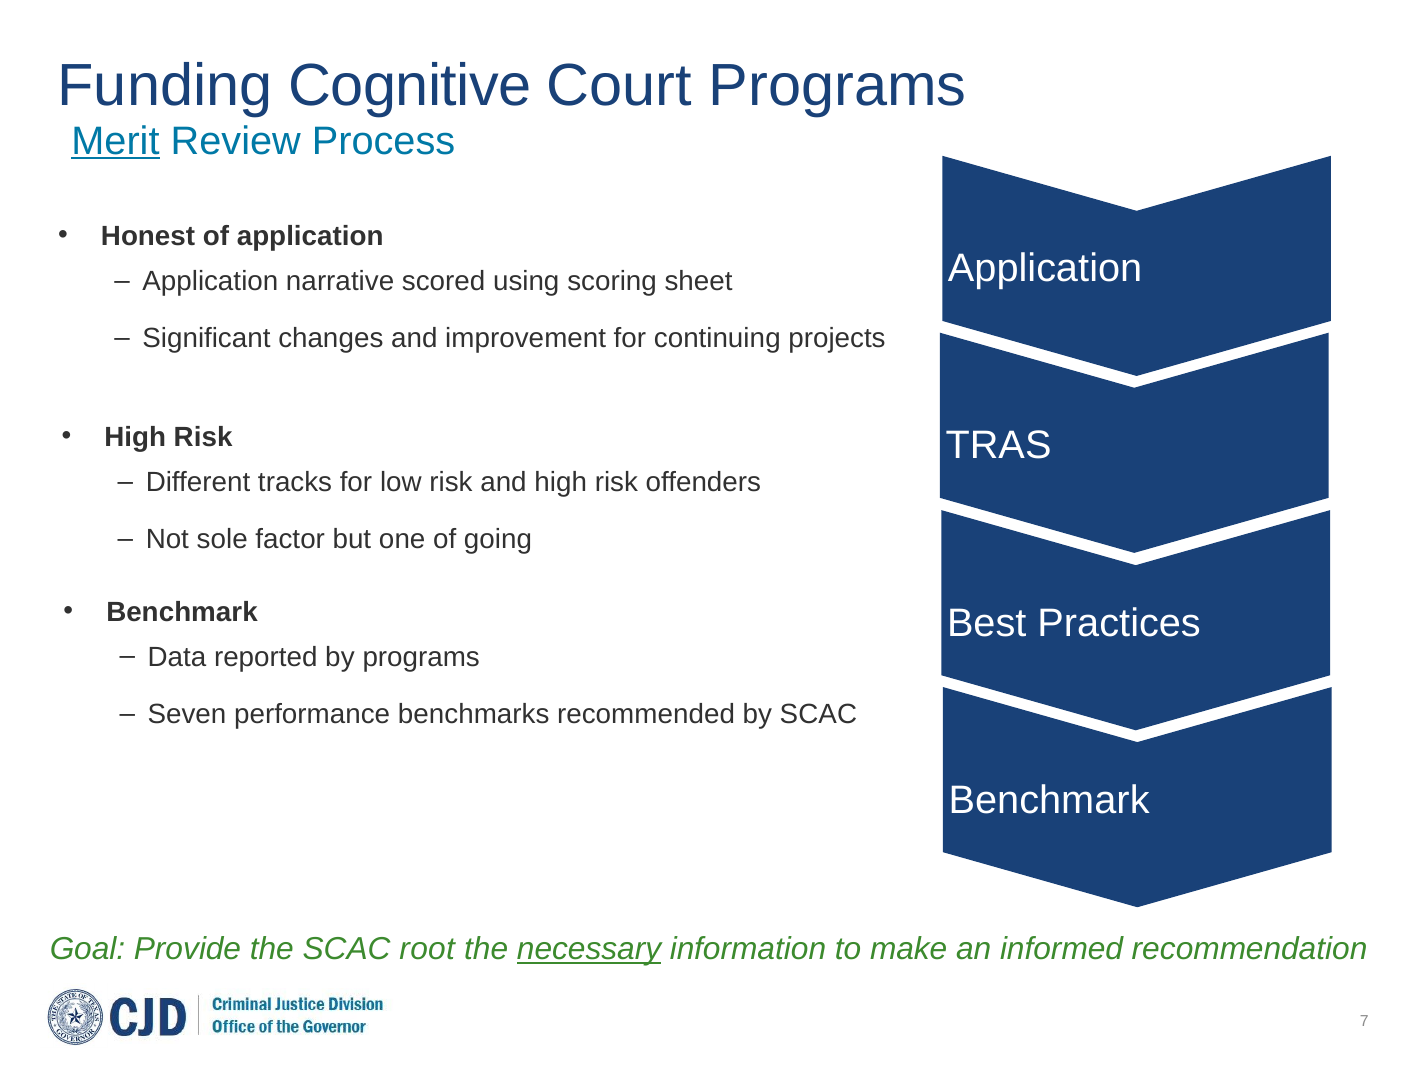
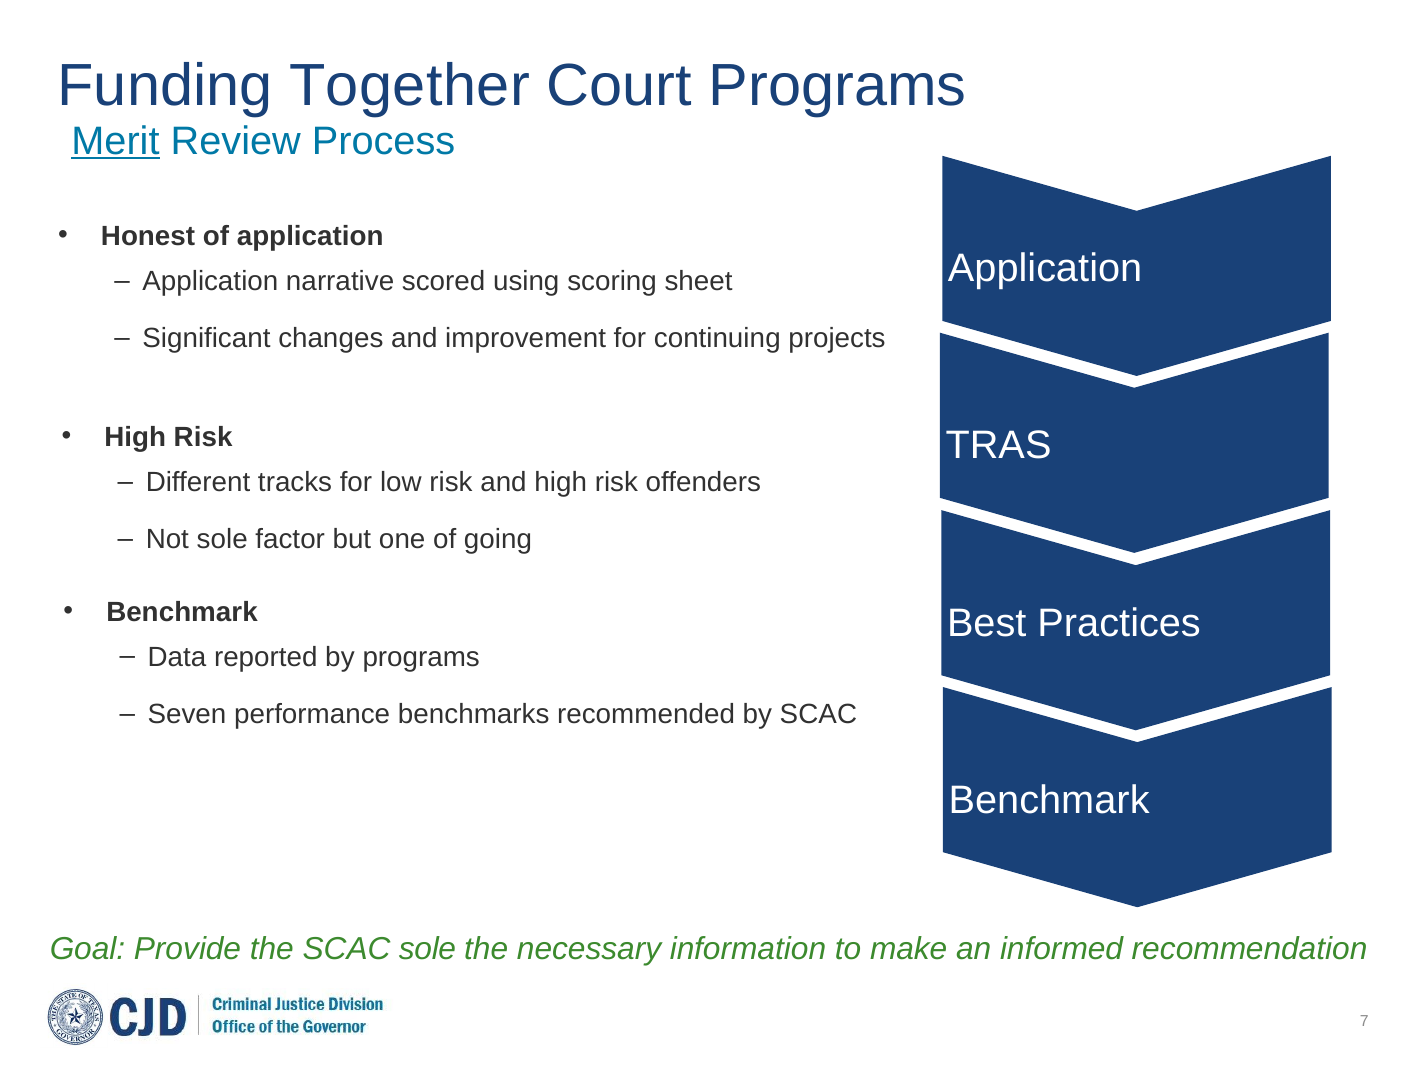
Cognitive: Cognitive -> Together
SCAC root: root -> sole
necessary underline: present -> none
